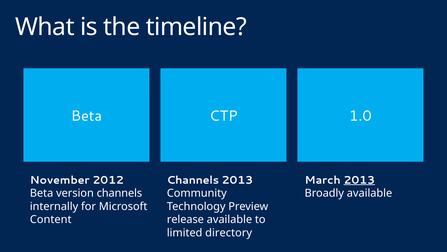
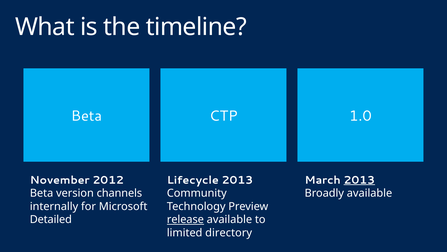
Channels at (193, 180): Channels -> Lifecycle
Content: Content -> Detailed
release underline: none -> present
